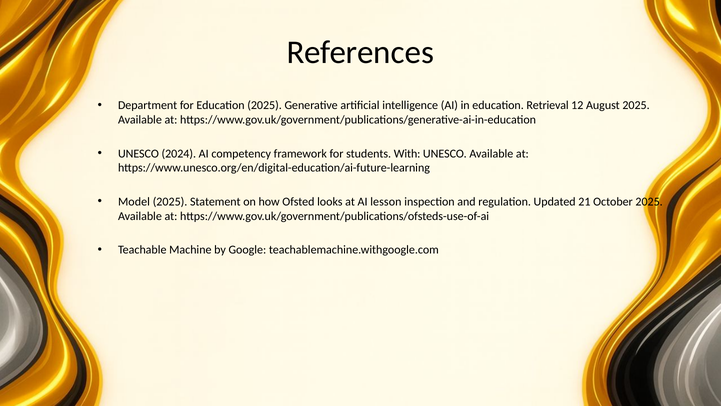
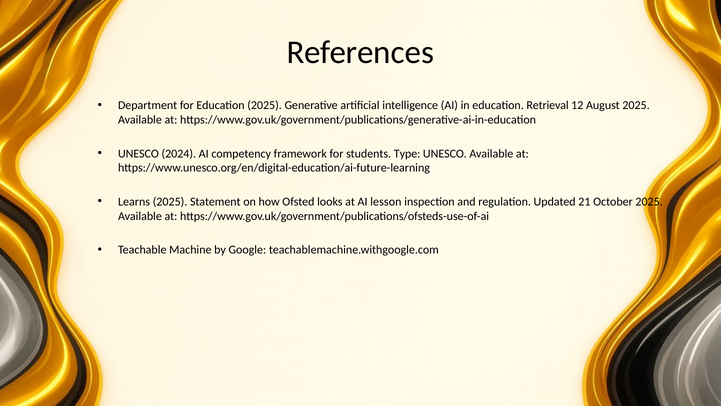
With: With -> Type
Model: Model -> Learns
